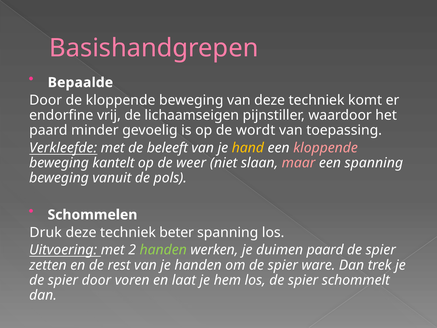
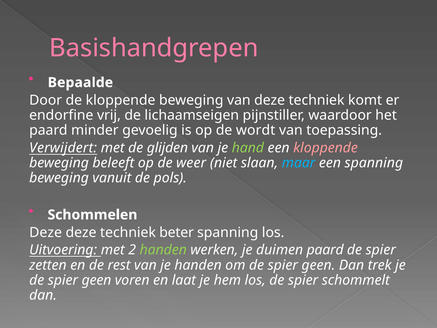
Verkleefde: Verkleefde -> Verwijdert
beleeft: beleeft -> glijden
hand colour: yellow -> light green
kantelt: kantelt -> beleeft
maar colour: pink -> light blue
Druk at (46, 232): Druk -> Deze
om de spier ware: ware -> geen
door at (96, 280): door -> geen
